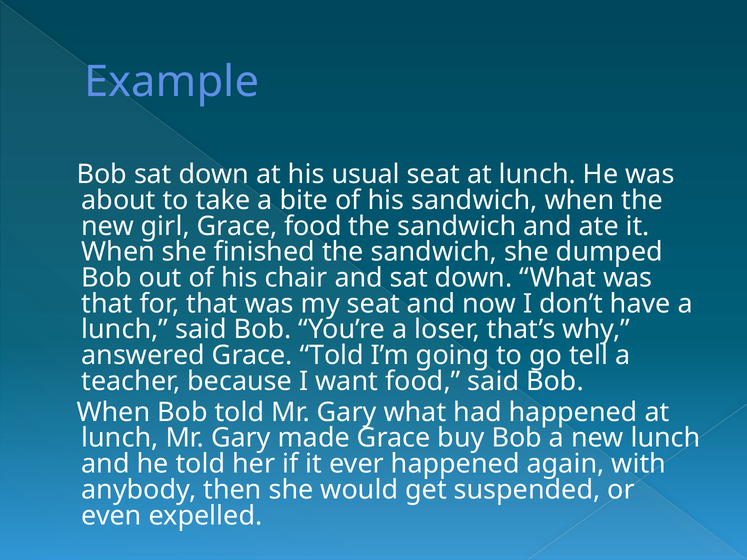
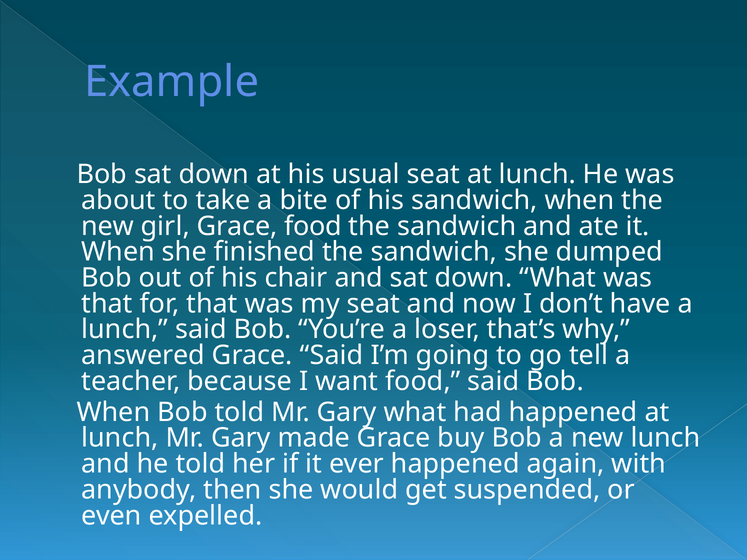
Grace Told: Told -> Said
